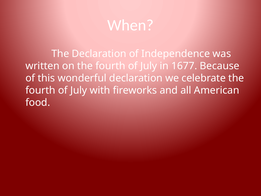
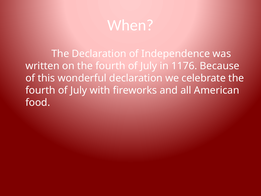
1677: 1677 -> 1176
